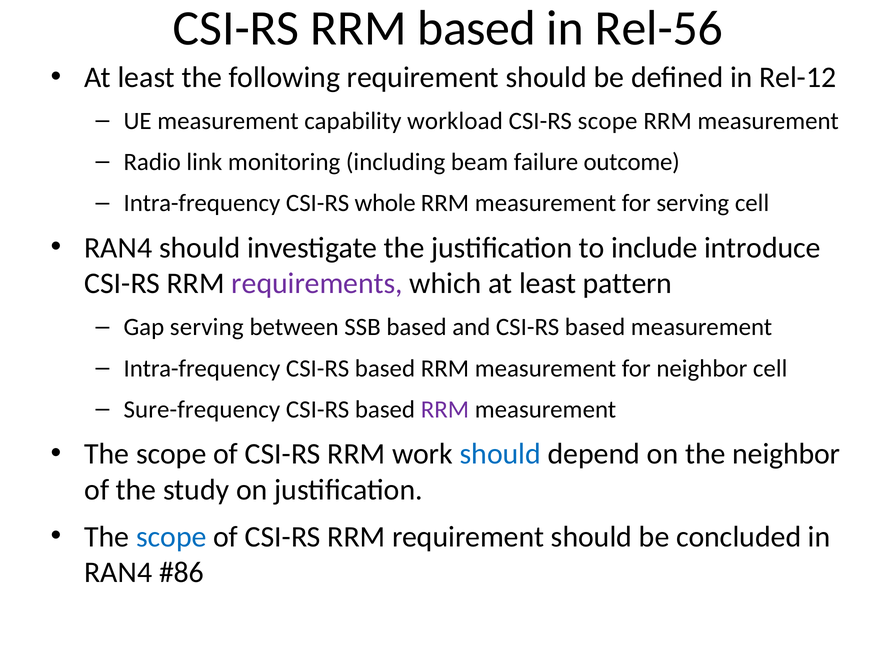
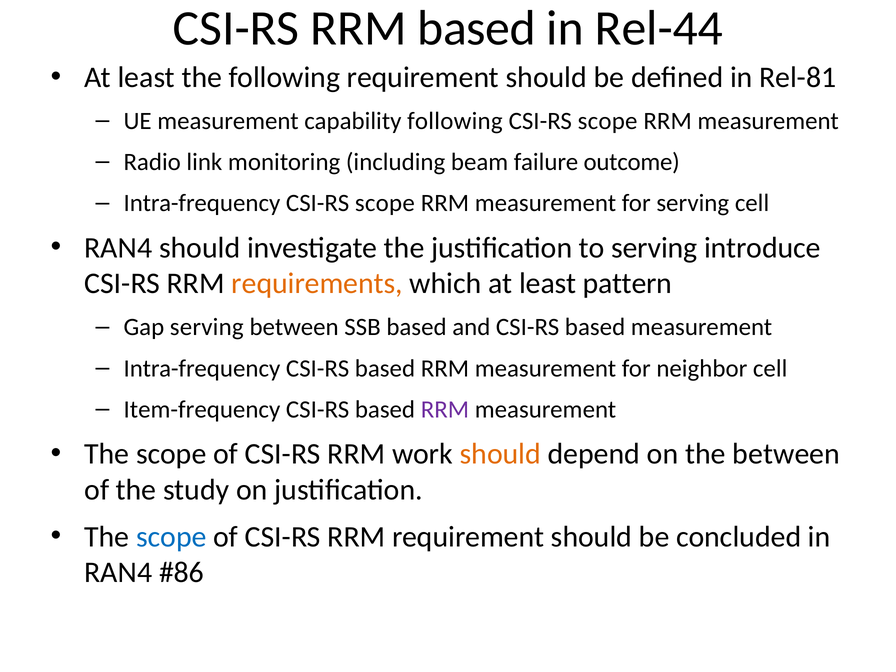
Rel-56: Rel-56 -> Rel-44
Rel-12: Rel-12 -> Rel-81
capability workload: workload -> following
Intra-frequency CSI-RS whole: whole -> scope
to include: include -> serving
requirements colour: purple -> orange
Sure-frequency: Sure-frequency -> Item-frequency
should at (500, 454) colour: blue -> orange
the neighbor: neighbor -> between
